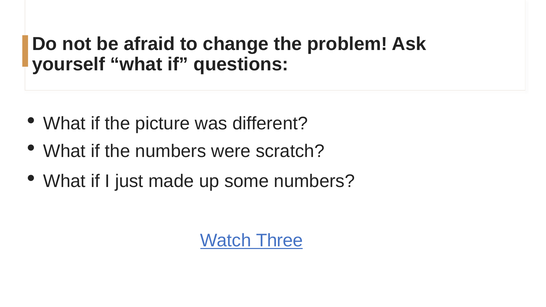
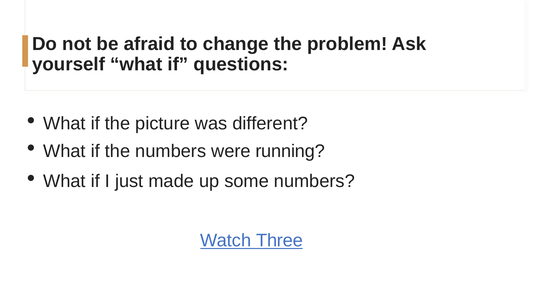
scratch: scratch -> running
